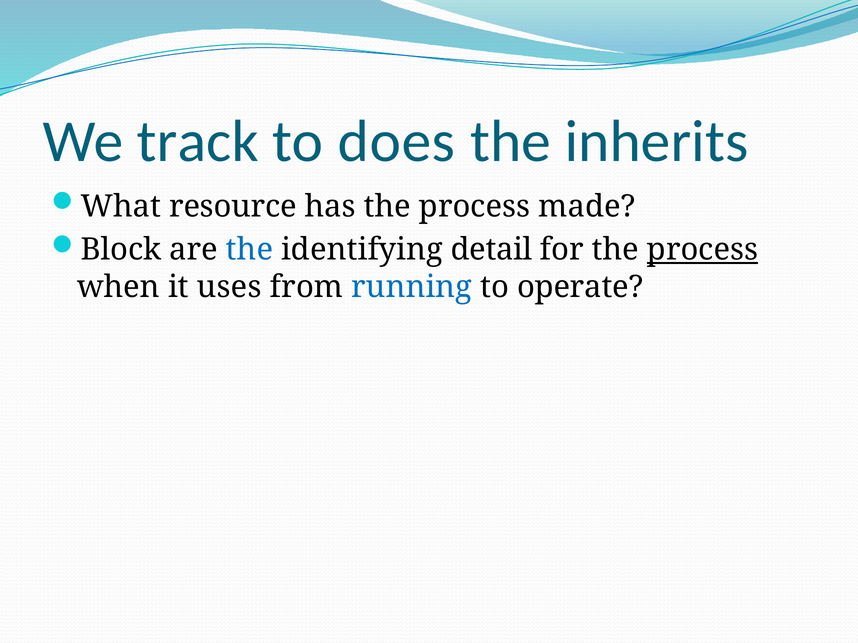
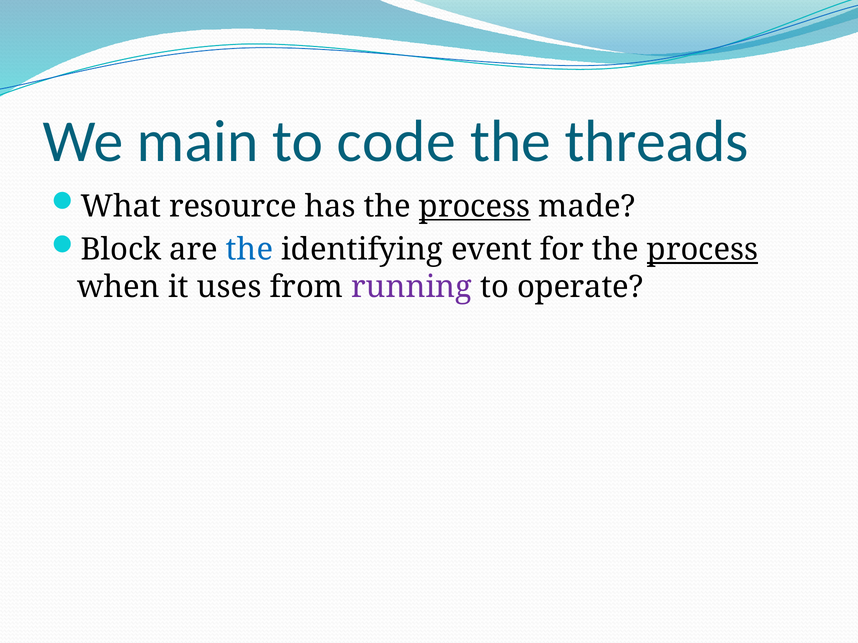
track: track -> main
does: does -> code
inherits: inherits -> threads
process at (475, 207) underline: none -> present
detail: detail -> event
running colour: blue -> purple
